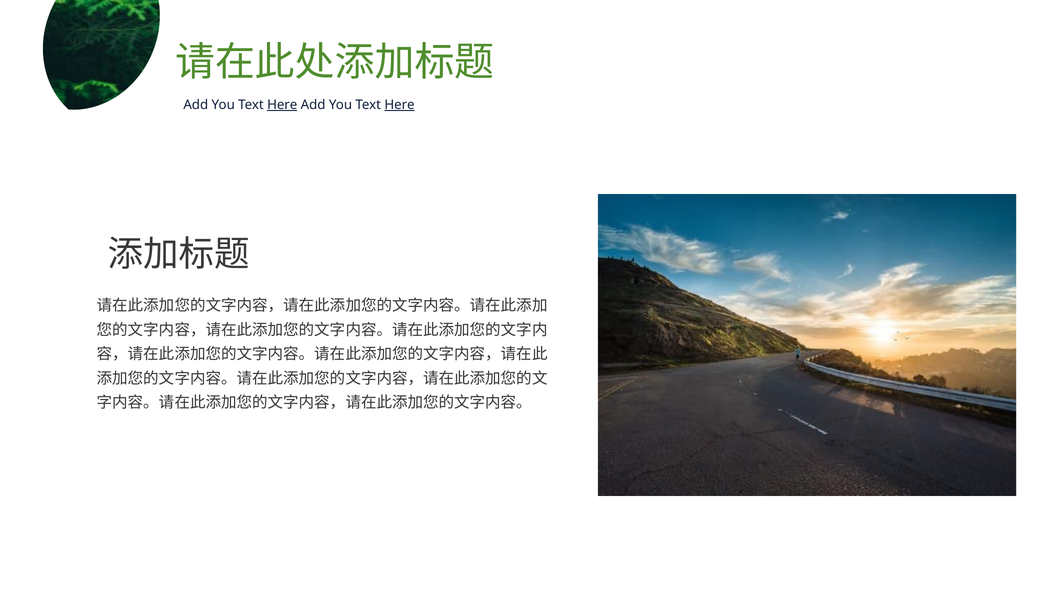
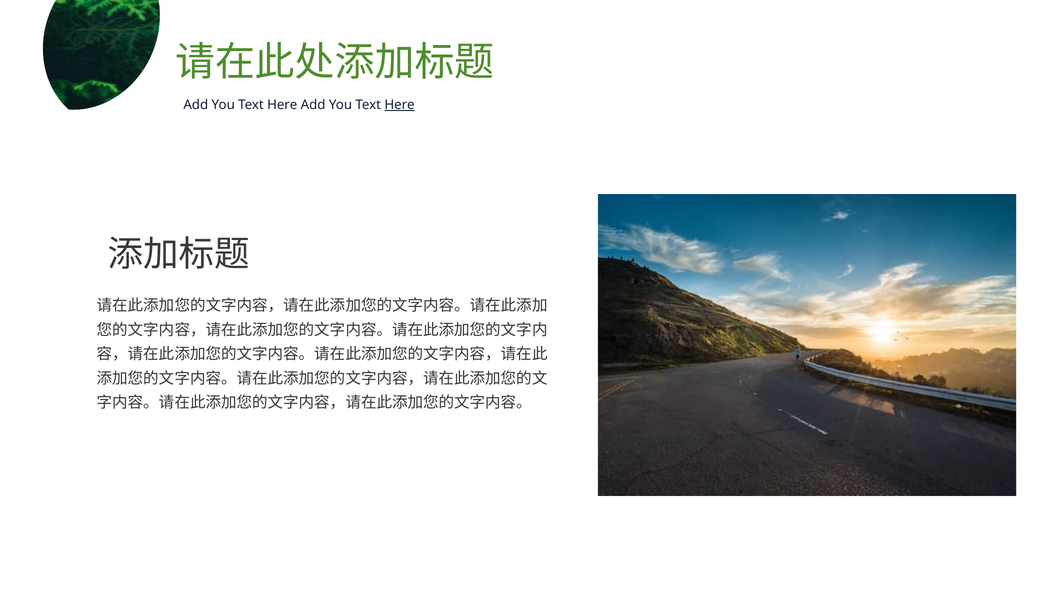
Here at (282, 105) underline: present -> none
